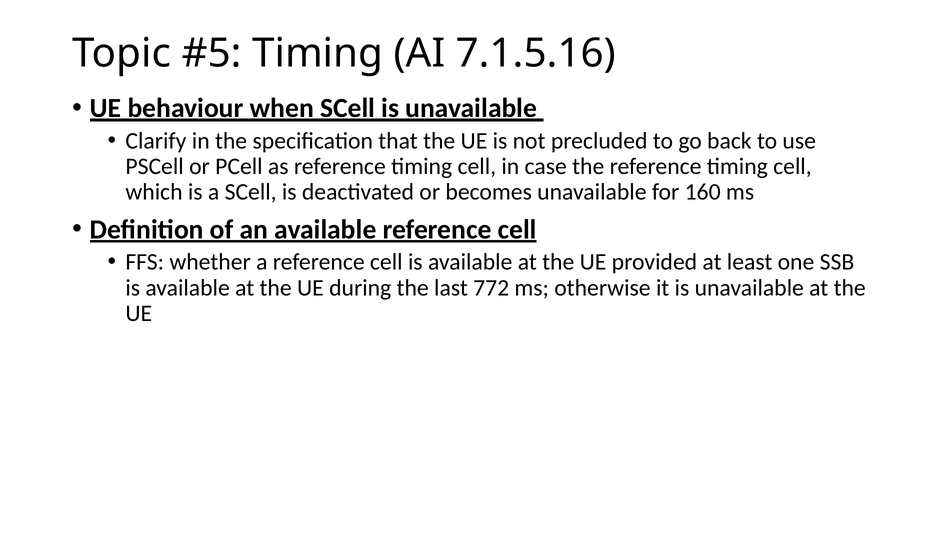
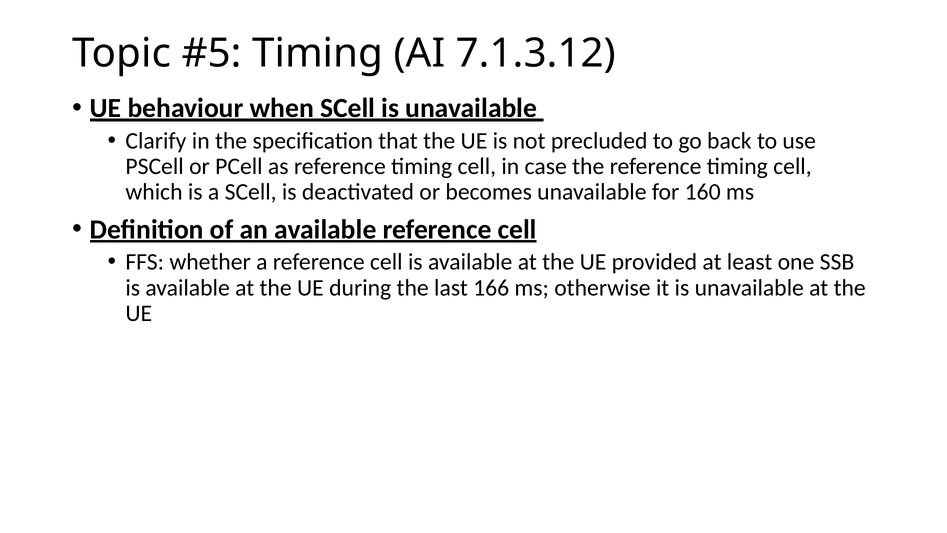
7.1.5.16: 7.1.5.16 -> 7.1.3.12
772: 772 -> 166
